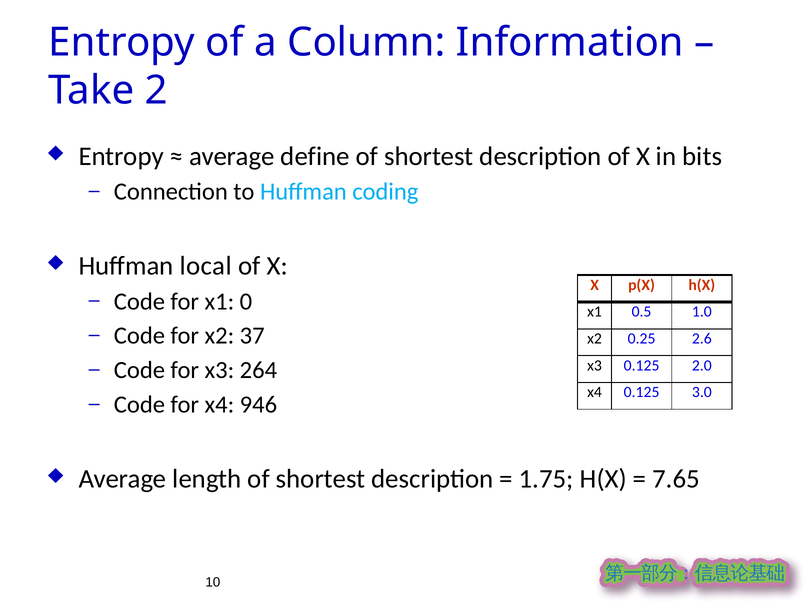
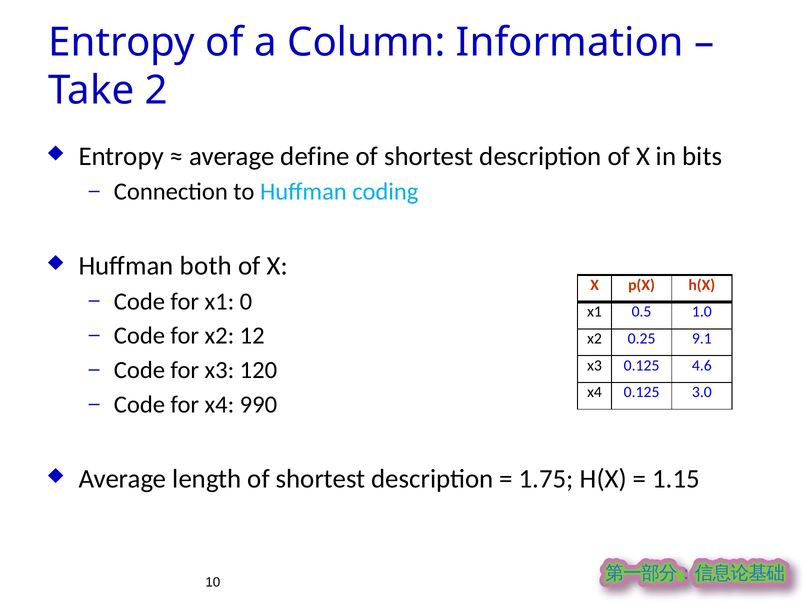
local: local -> both
37: 37 -> 12
2.6: 2.6 -> 9.1
2.0: 2.0 -> 4.6
264: 264 -> 120
946: 946 -> 990
7.65: 7.65 -> 1.15
